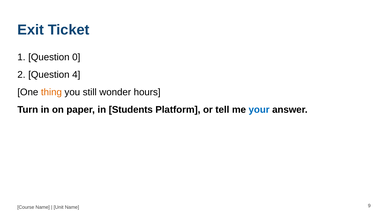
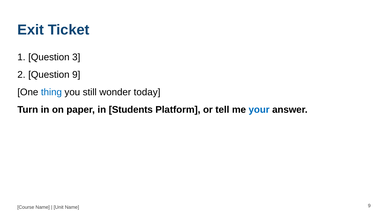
0: 0 -> 3
Question 4: 4 -> 9
thing colour: orange -> blue
hours: hours -> today
